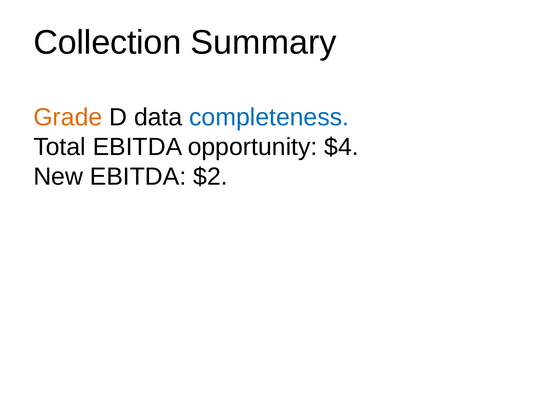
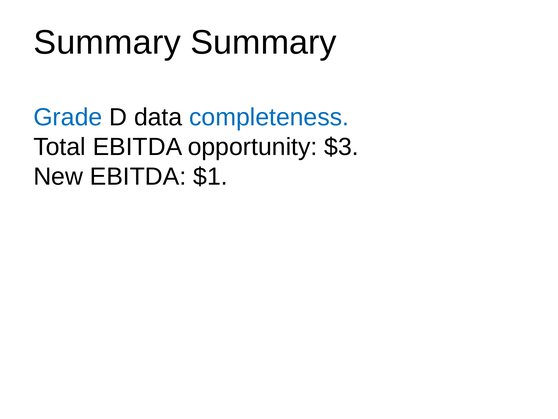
Collection at (107, 42): Collection -> Summary
Grade colour: orange -> blue
$4: $4 -> $3
$2: $2 -> $1
